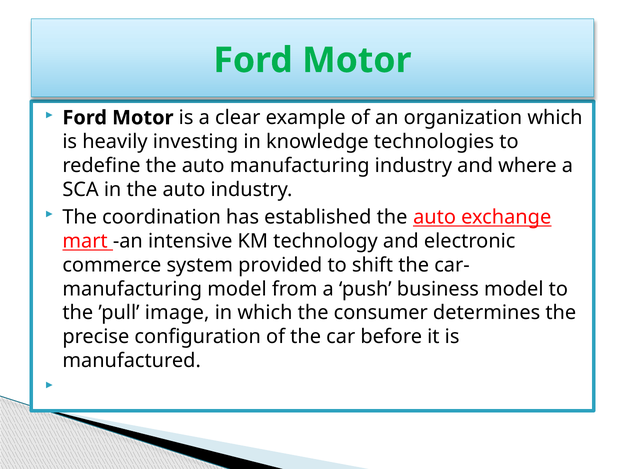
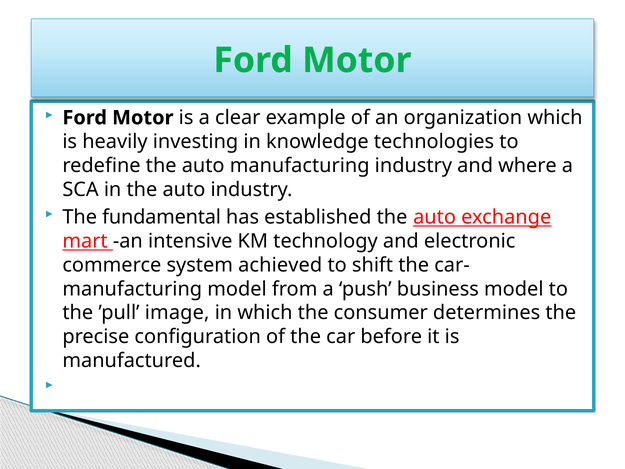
coordination: coordination -> fundamental
provided: provided -> achieved
